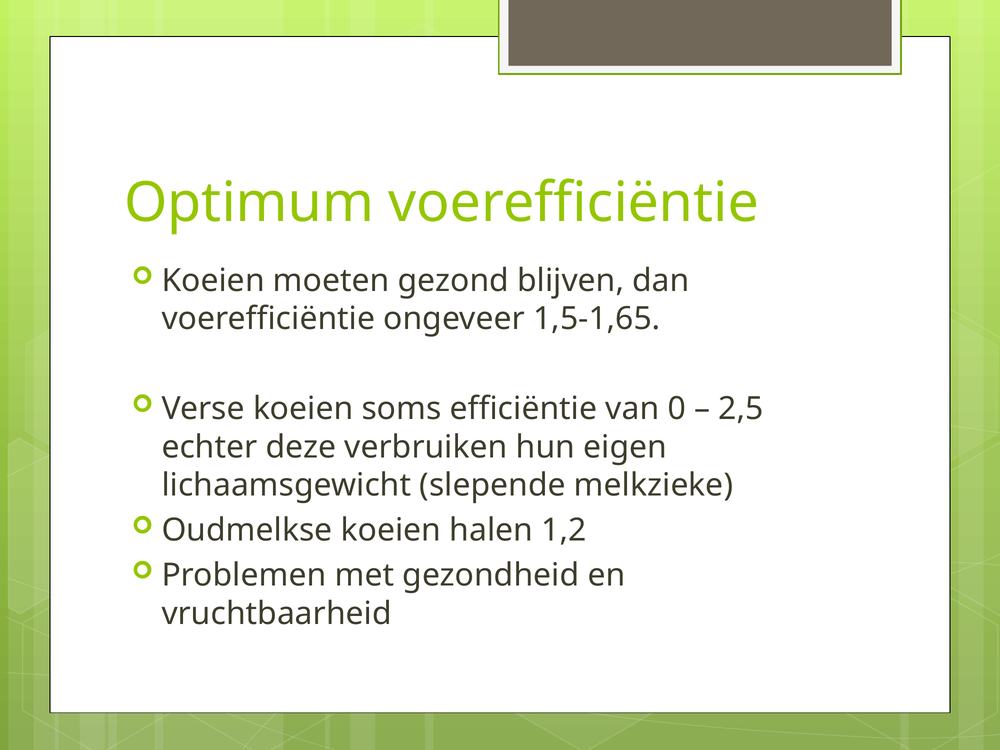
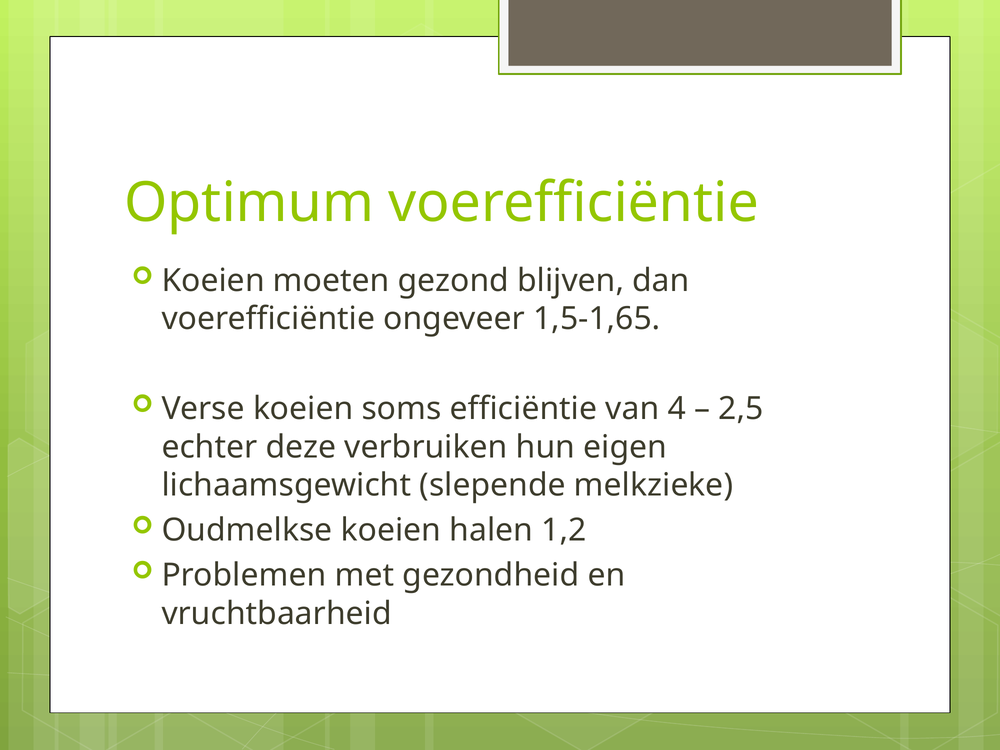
0: 0 -> 4
